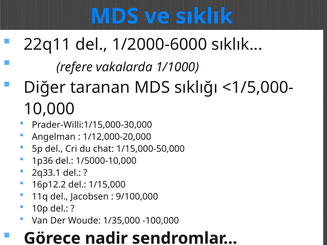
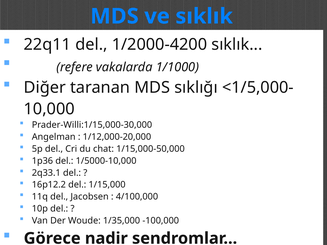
1/2000-6000: 1/2000-6000 -> 1/2000-4200
9/100,000: 9/100,000 -> 4/100,000
